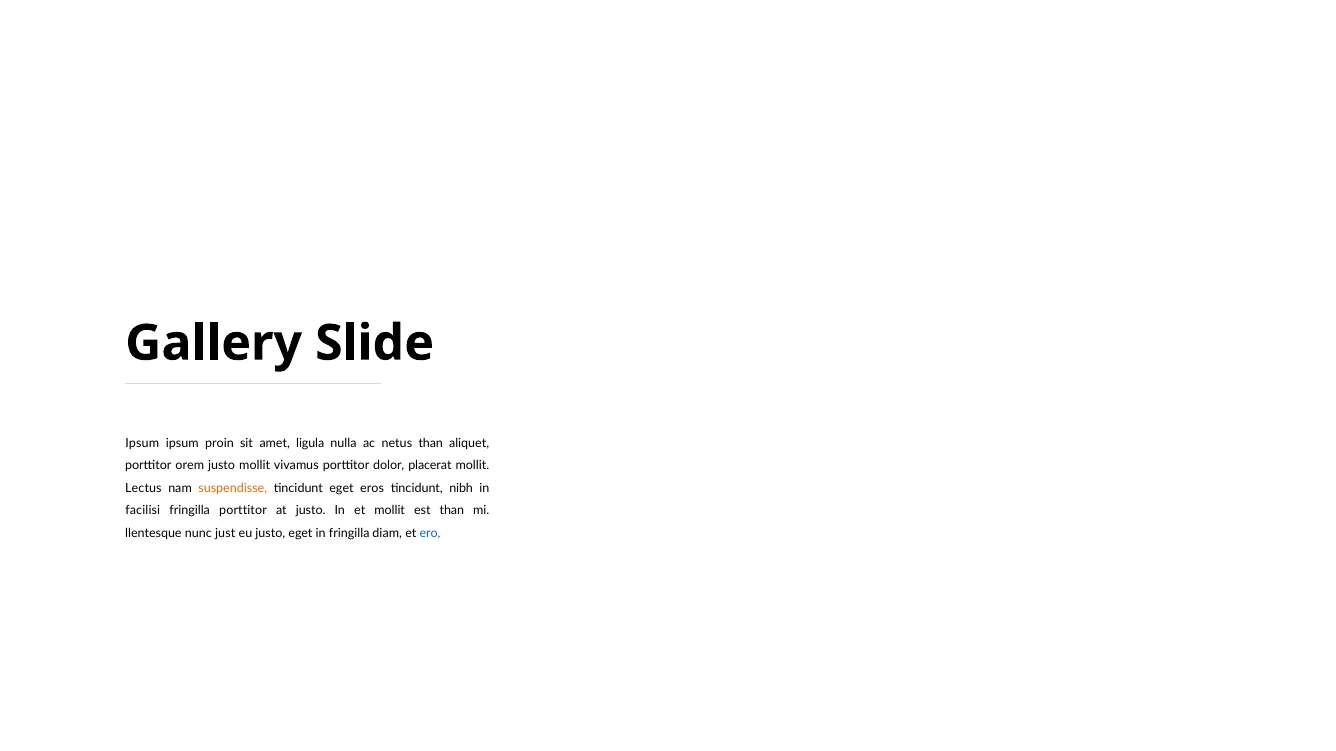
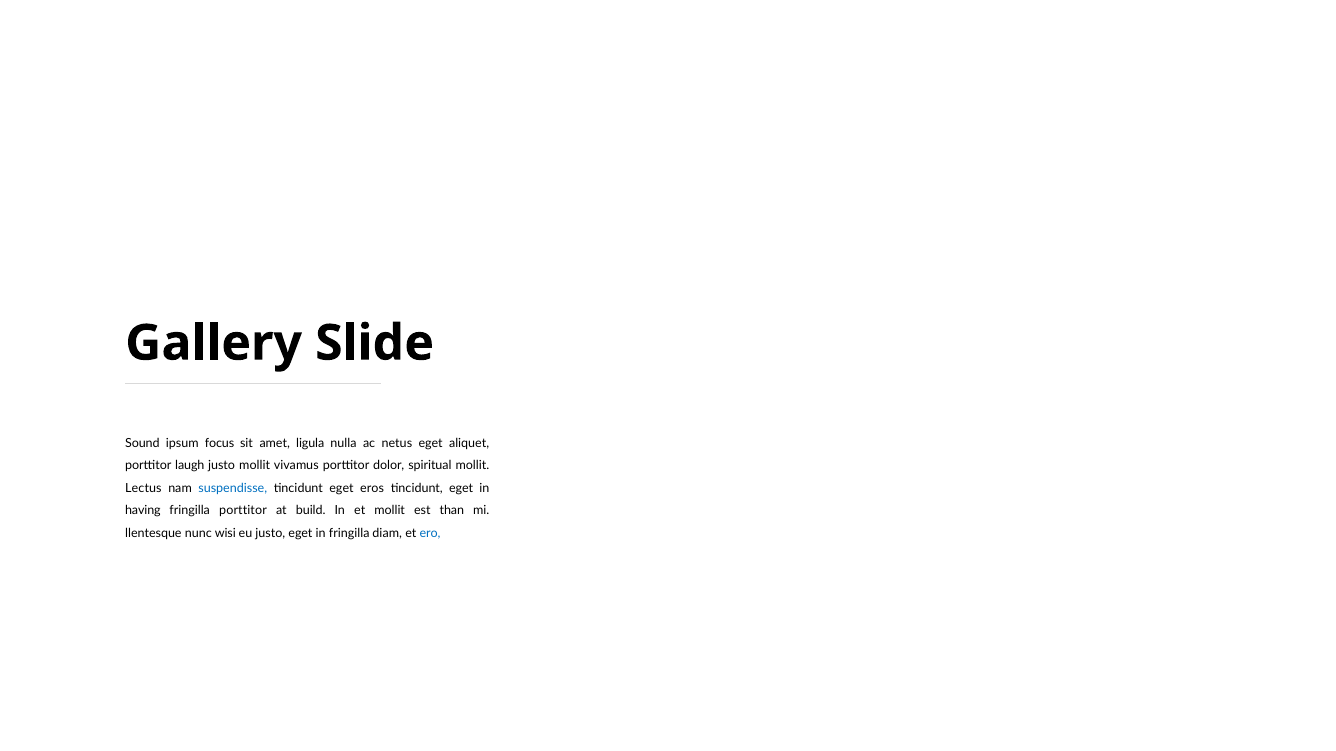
Ipsum at (142, 443): Ipsum -> Sound
proin: proin -> focus
netus than: than -> eget
orem: orem -> laugh
placerat: placerat -> spiritual
suspendisse colour: orange -> blue
nibh at (461, 488): nibh -> eget
facilisi: facilisi -> having
at justo: justo -> build
just: just -> wisi
